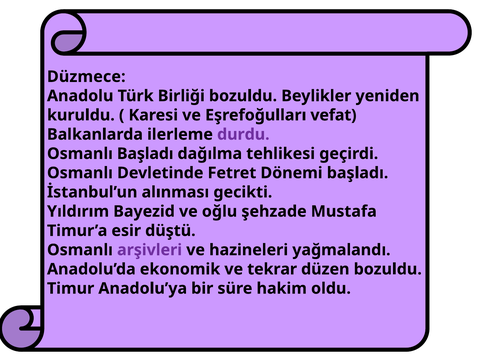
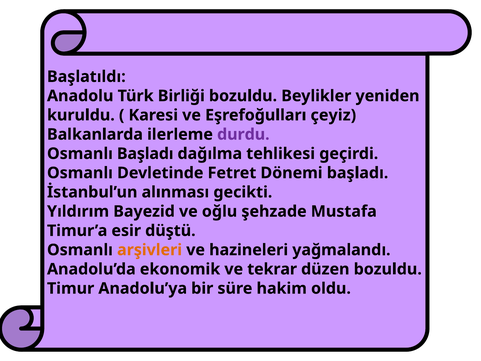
Düzmece: Düzmece -> Başlatıldı
vefat: vefat -> çeyiz
arşivleri colour: purple -> orange
